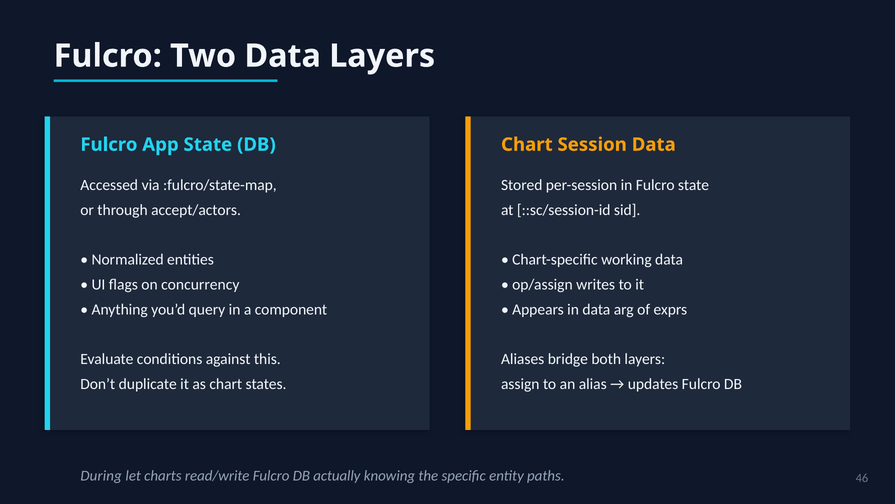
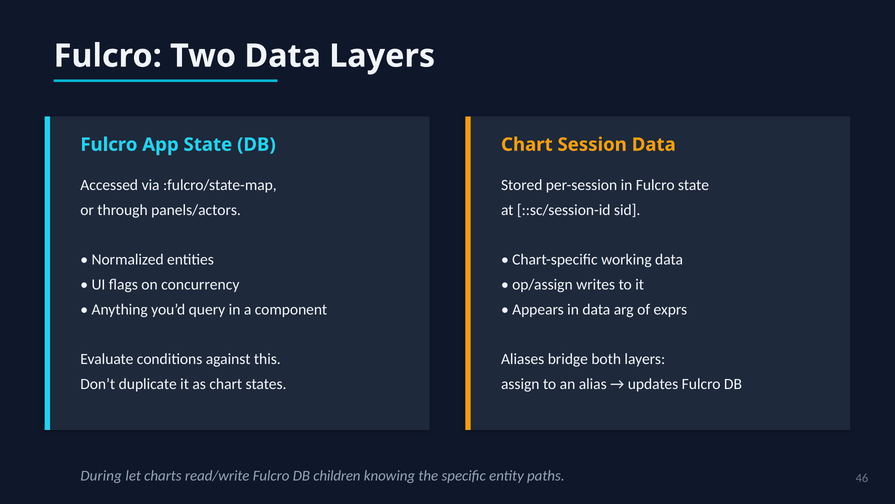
accept/actors: accept/actors -> panels/actors
actually: actually -> children
